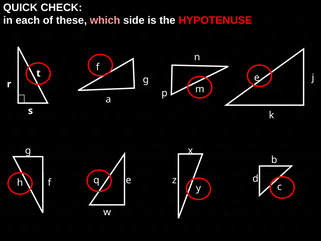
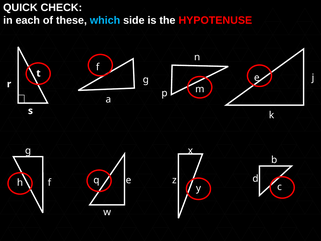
which colour: pink -> light blue
